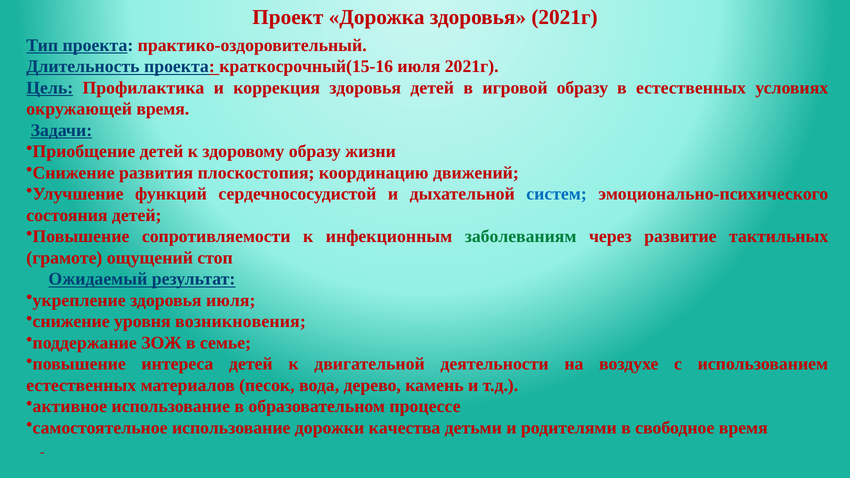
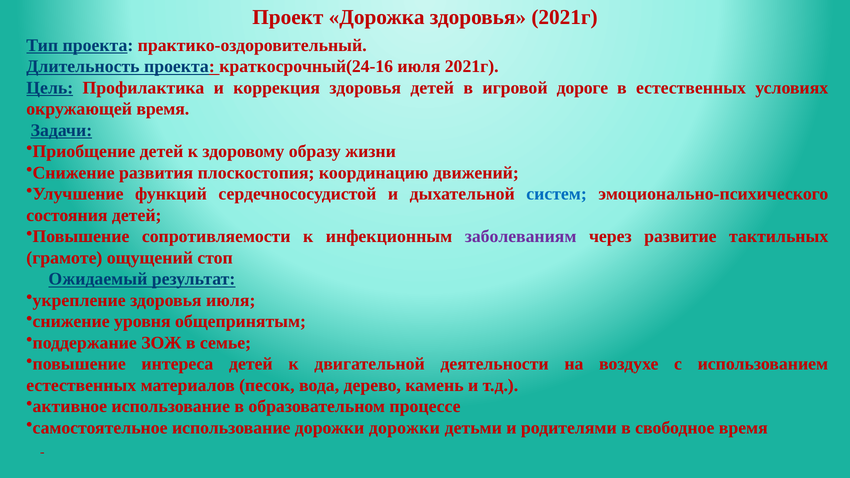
краткосрочный(15-16: краткосрочный(15-16 -> краткосрочный(24-16
игровой образу: образу -> дороге
заболеваниям colour: green -> purple
возникновения: возникновения -> общепринятым
дорожки качества: качества -> дорожки
